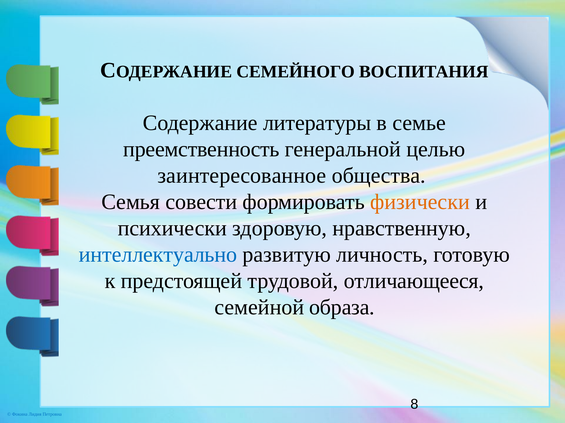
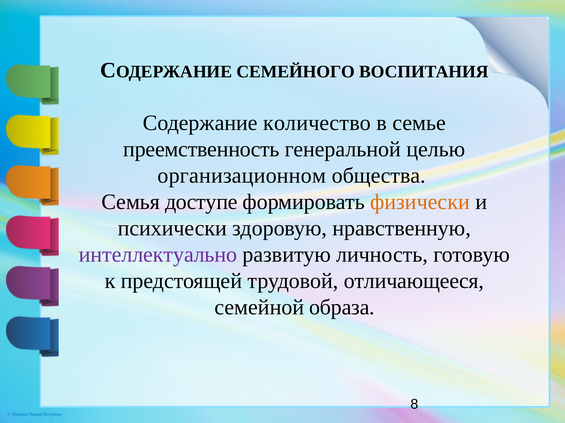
литературы: литературы -> количество
заинтересованное: заинтересованное -> организационном
совести: совести -> доступе
интеллектуально colour: blue -> purple
